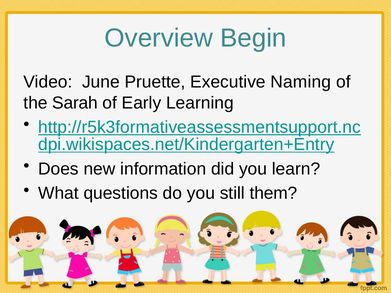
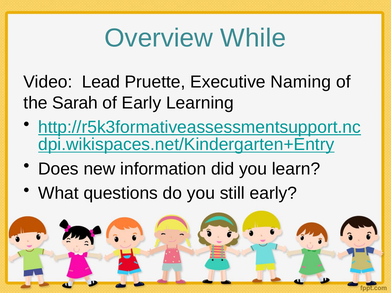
Begin: Begin -> While
June: June -> Lead
still them: them -> early
